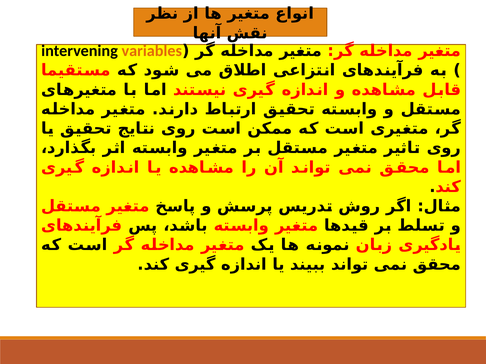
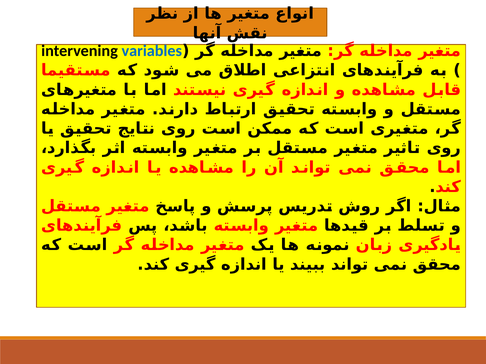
variables colour: orange -> blue
